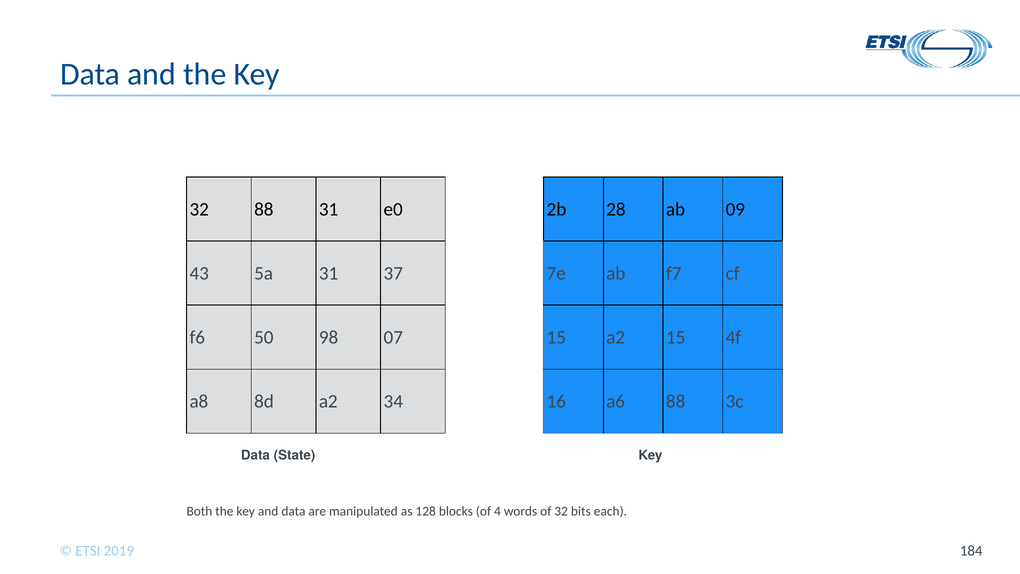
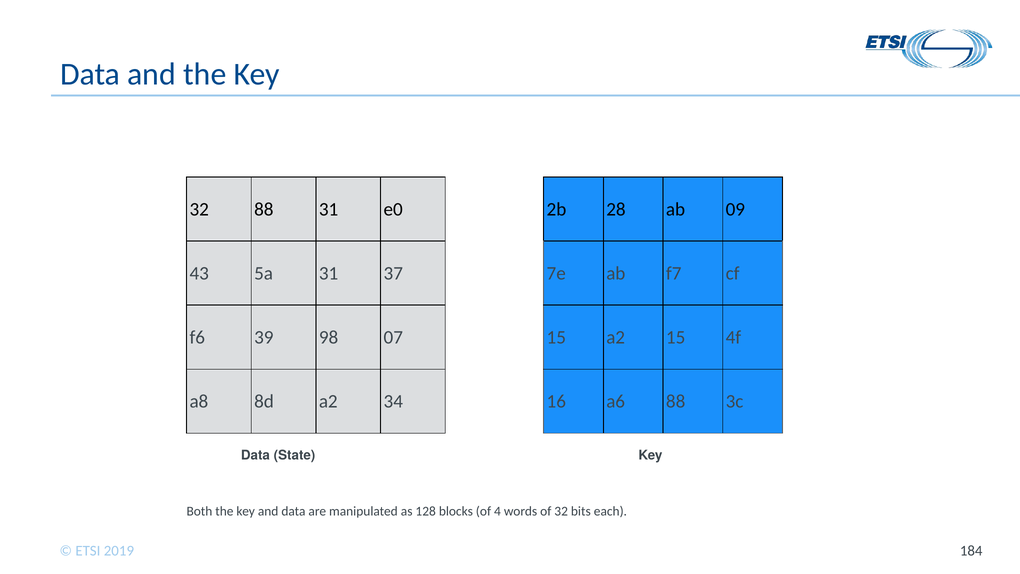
50: 50 -> 39
